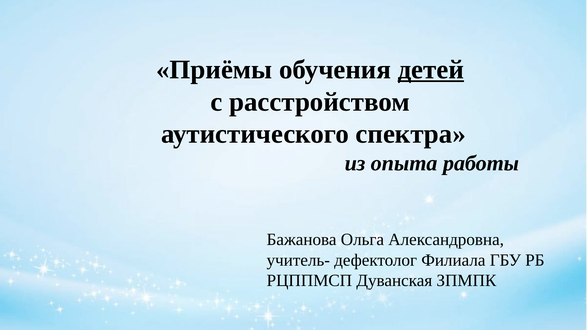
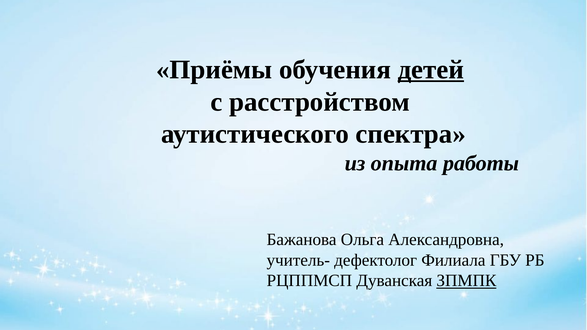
ЗПМПК underline: none -> present
